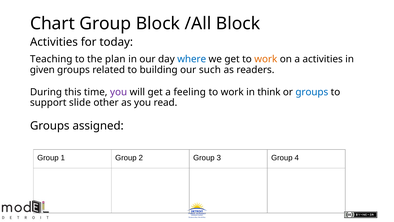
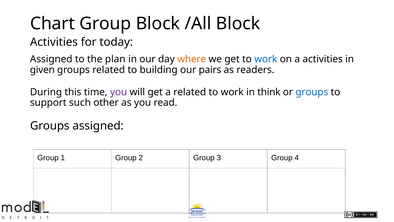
Teaching at (51, 59): Teaching -> Assigned
where colour: blue -> orange
work at (266, 59) colour: orange -> blue
such: such -> pairs
a feeling: feeling -> related
slide: slide -> such
